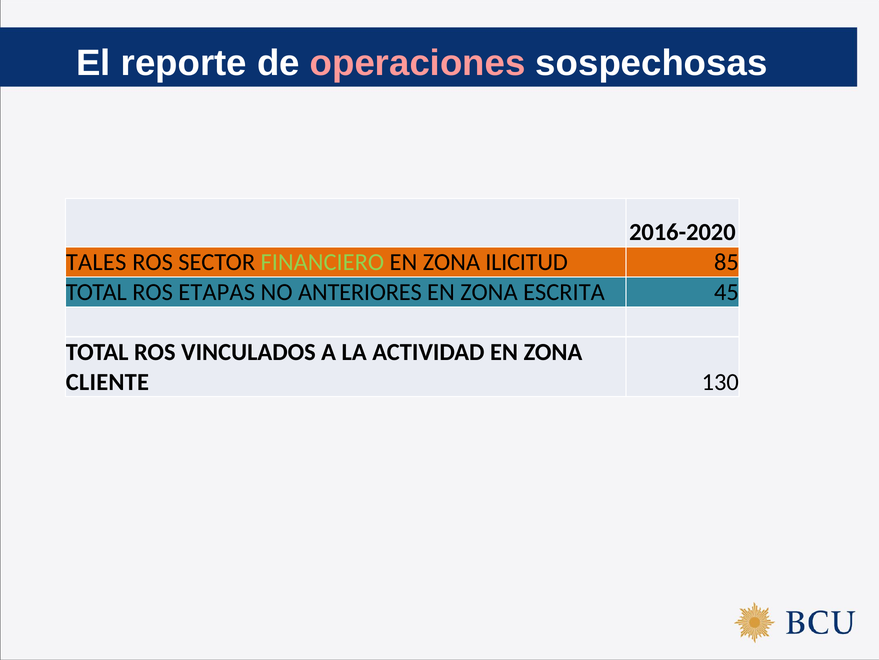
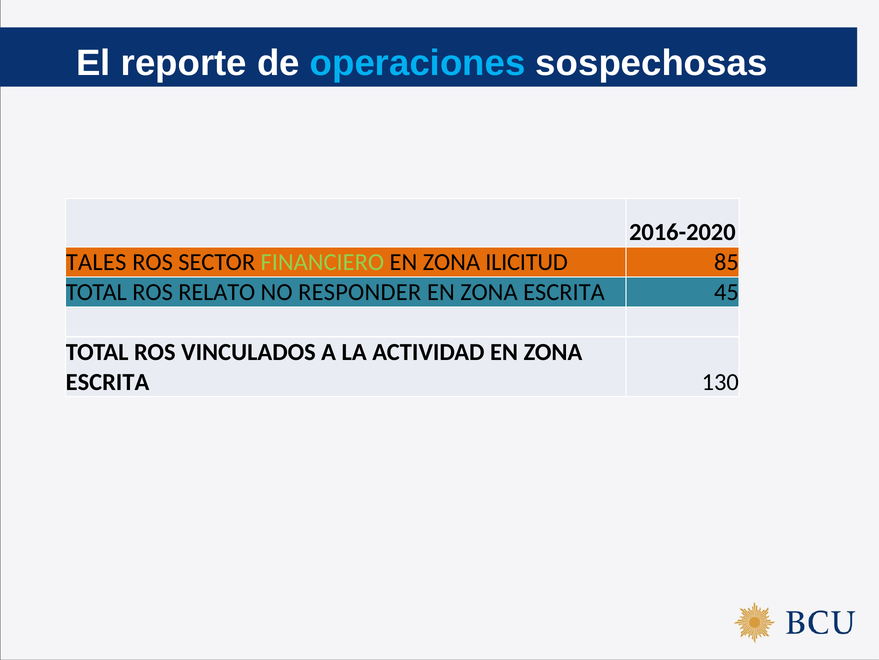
operaciones colour: pink -> light blue
ETAPAS: ETAPAS -> RELATO
ANTERIORES: ANTERIORES -> RESPONDER
CLIENTE at (107, 382): CLIENTE -> ESCRITA
